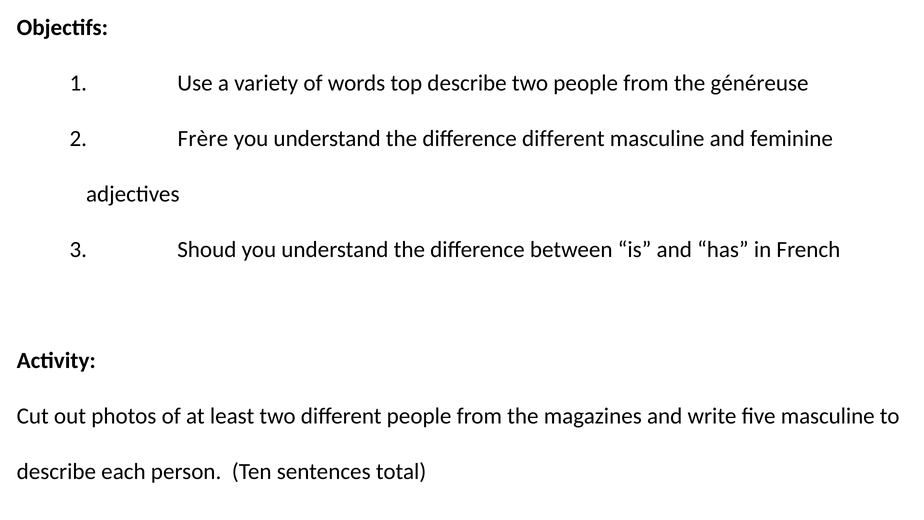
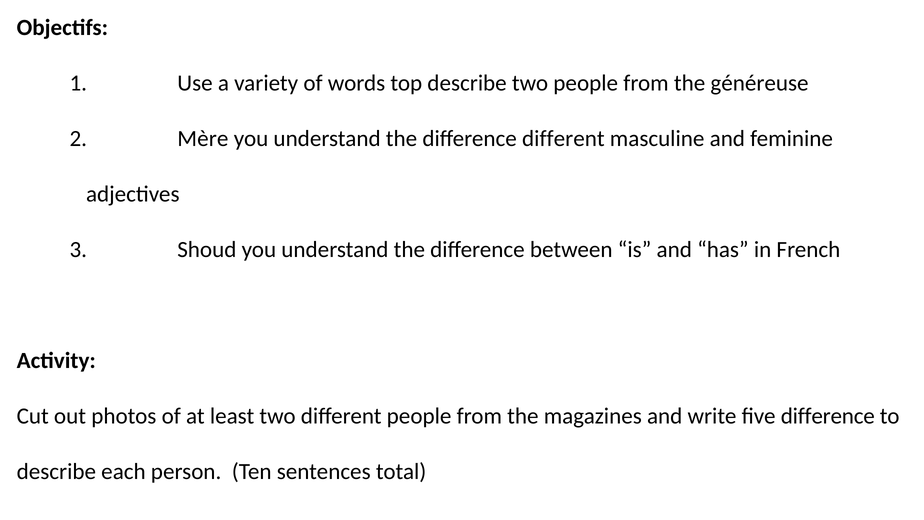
Frère: Frère -> Mère
five masculine: masculine -> difference
